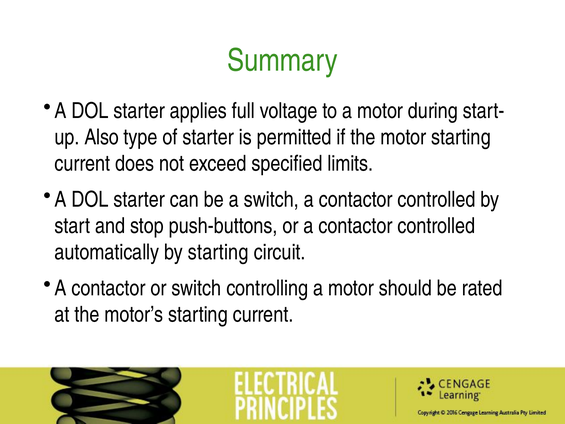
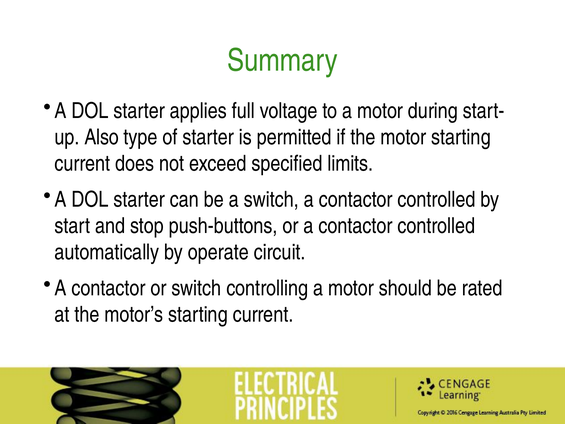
by starting: starting -> operate
